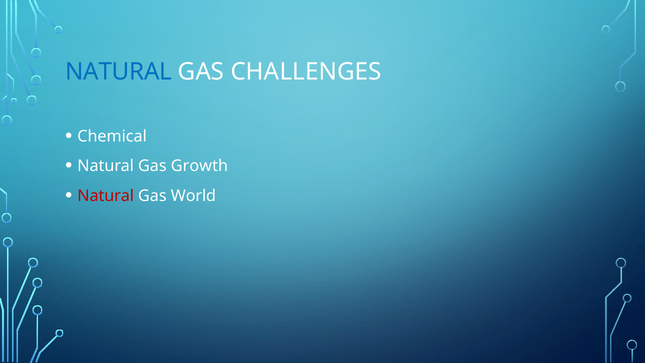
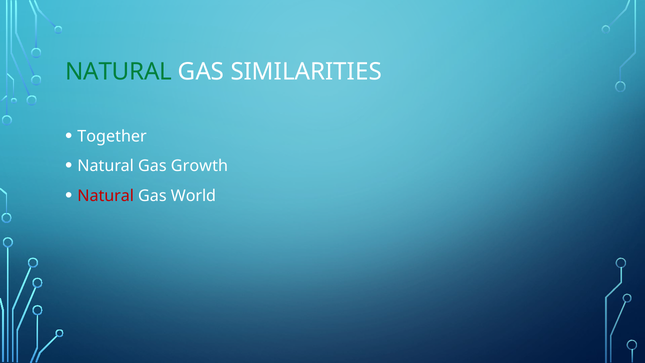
NATURAL at (119, 72) colour: blue -> green
CHALLENGES: CHALLENGES -> SIMILARITIES
Chemical: Chemical -> Together
